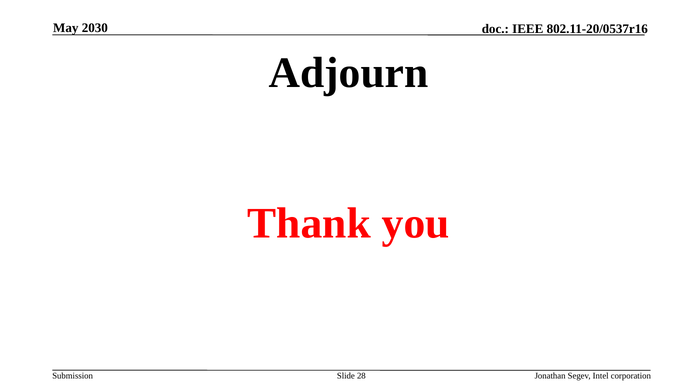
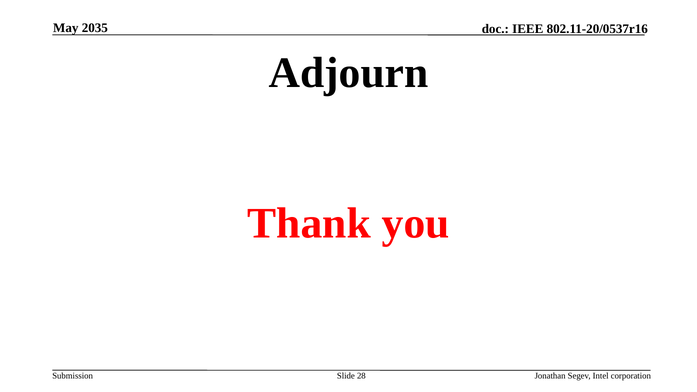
2030: 2030 -> 2035
